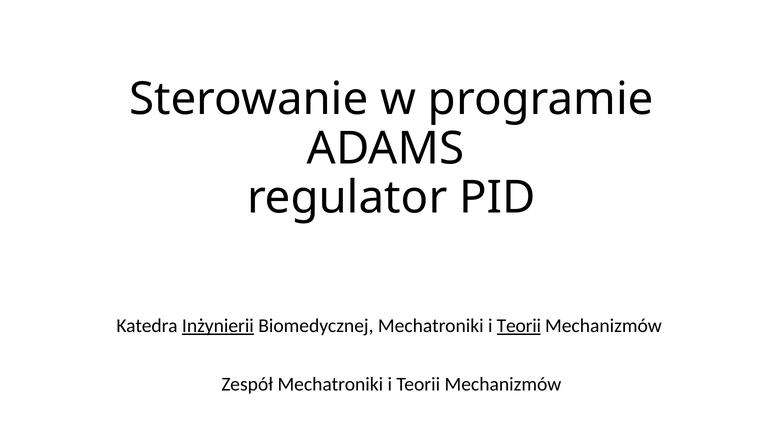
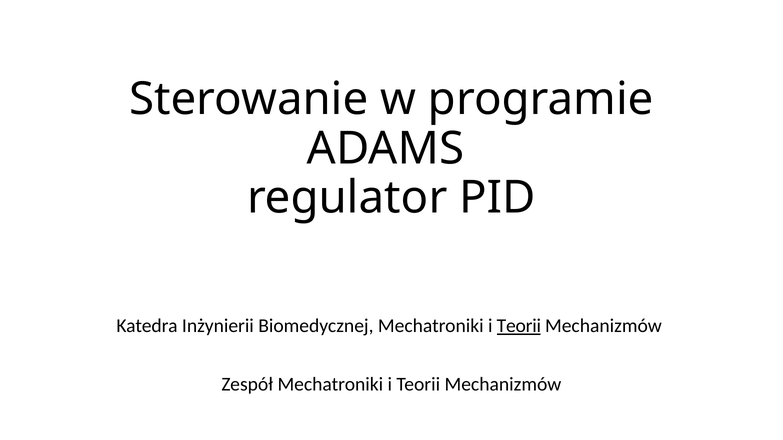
Inżynierii underline: present -> none
